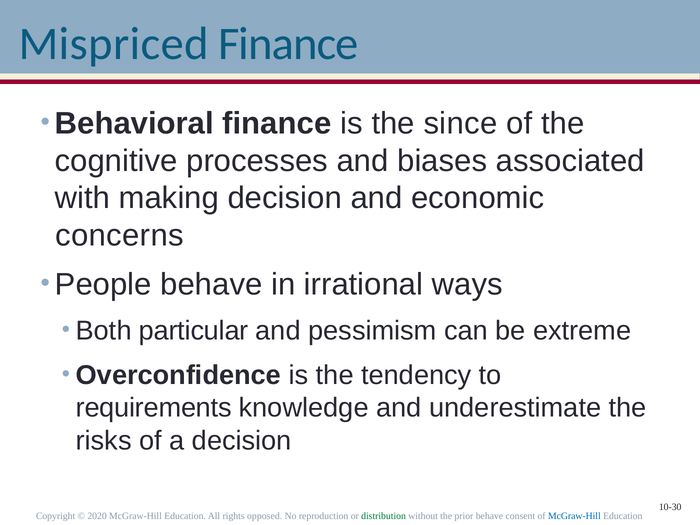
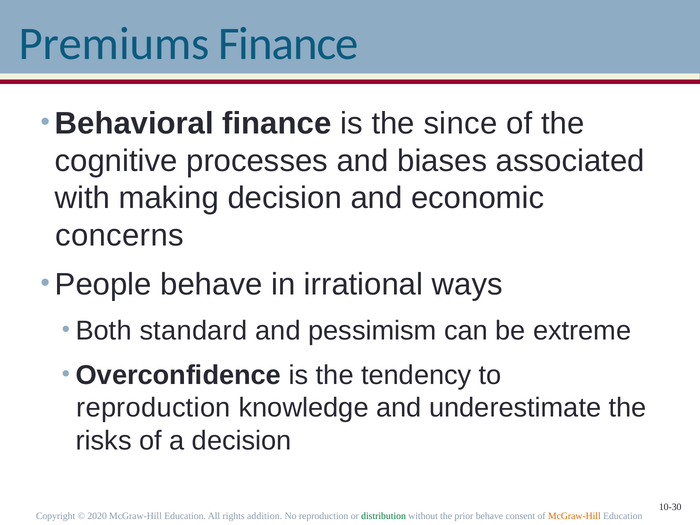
Mispriced: Mispriced -> Premiums
particular: particular -> standard
requirements at (154, 408): requirements -> reproduction
opposed: opposed -> addition
McGraw-Hill at (574, 516) colour: blue -> orange
